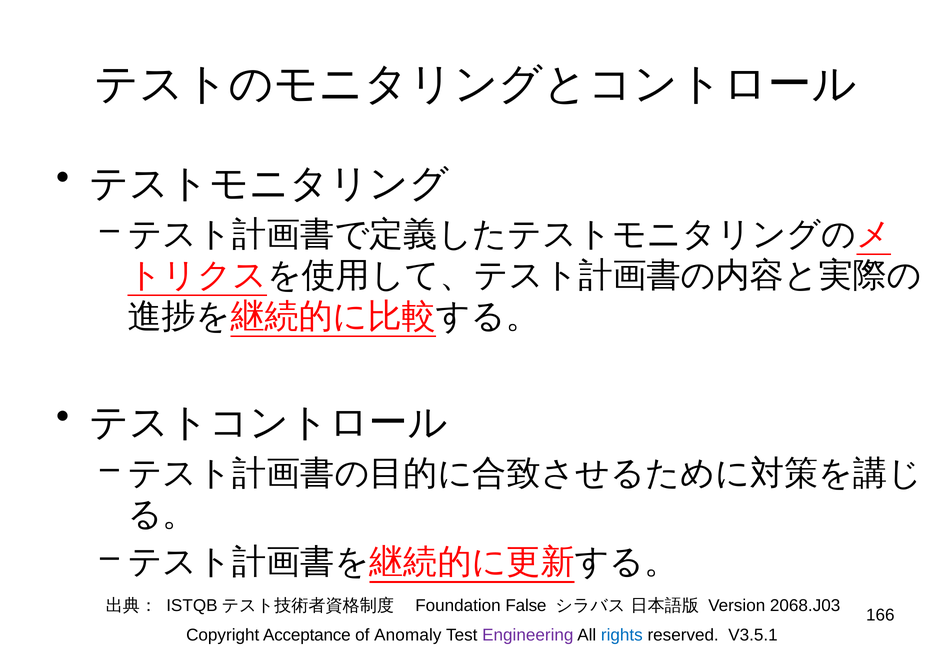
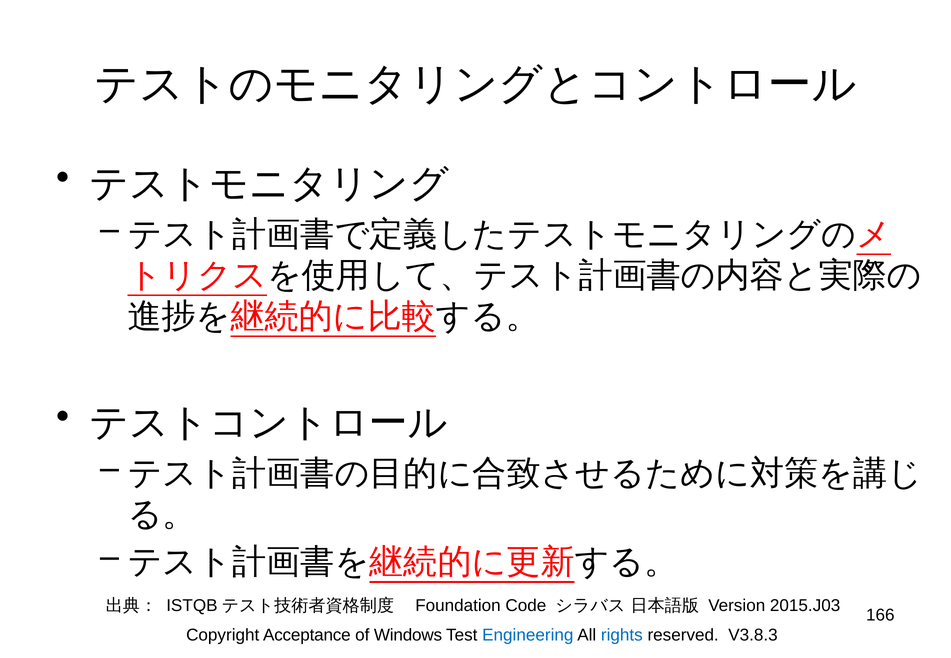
False: False -> Code
2068.J03: 2068.J03 -> 2015.J03
Anomaly: Anomaly -> Windows
Engineering colour: purple -> blue
V3.5.1: V3.5.1 -> V3.8.3
